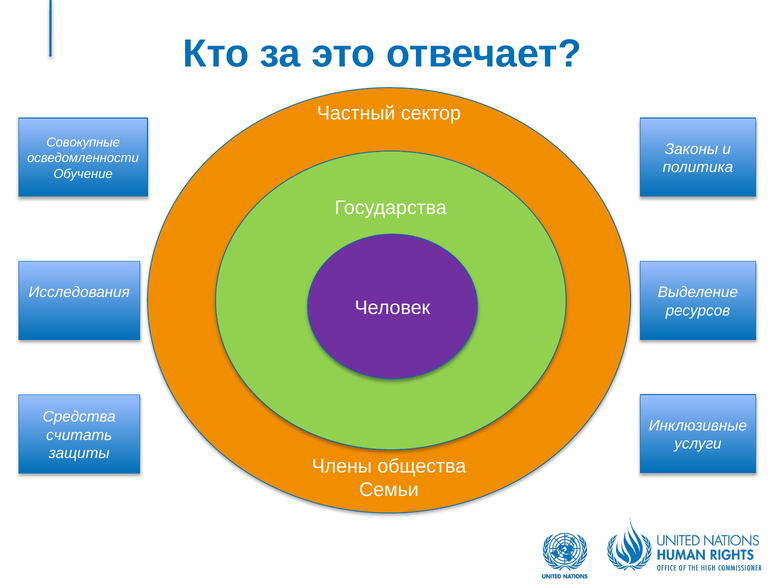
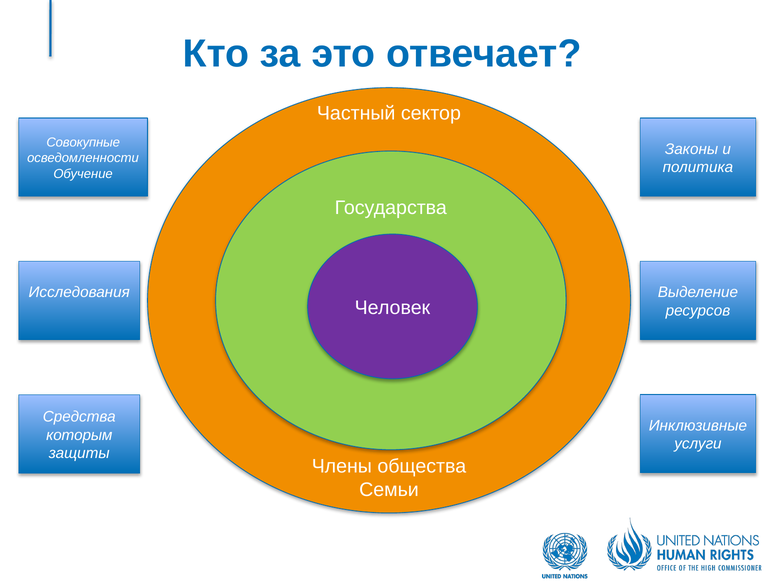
считать: считать -> которым
